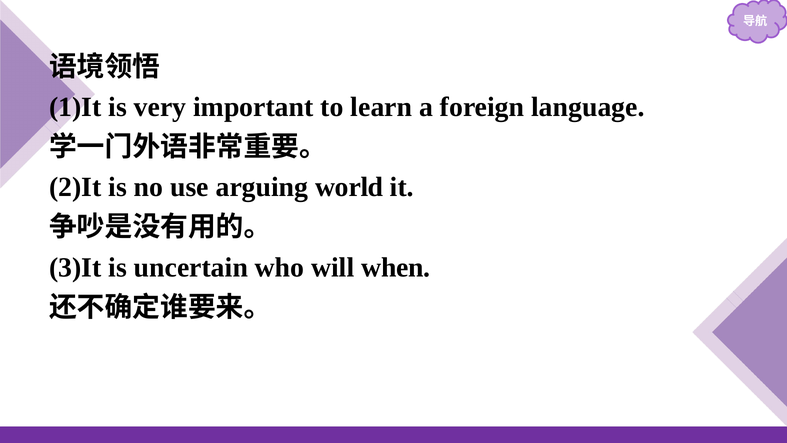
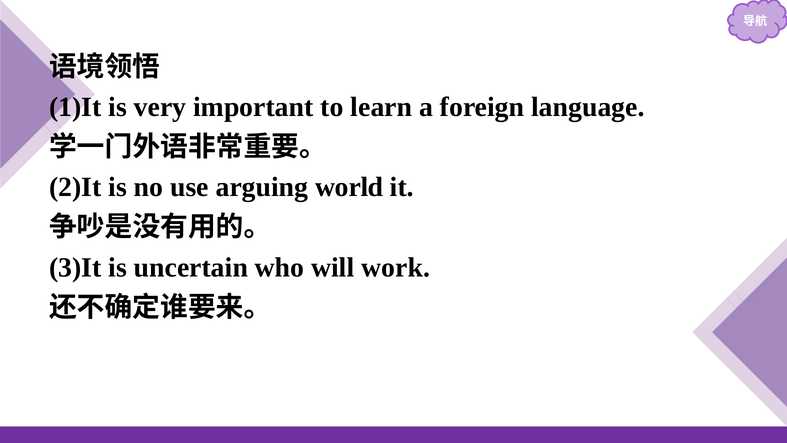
when: when -> work
